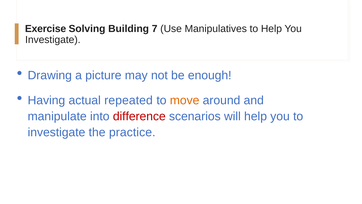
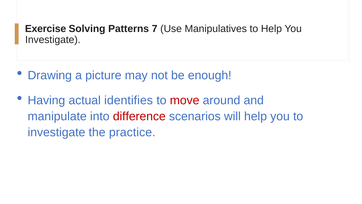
Building: Building -> Patterns
repeated: repeated -> identifies
move colour: orange -> red
